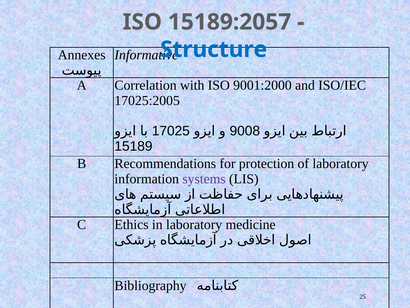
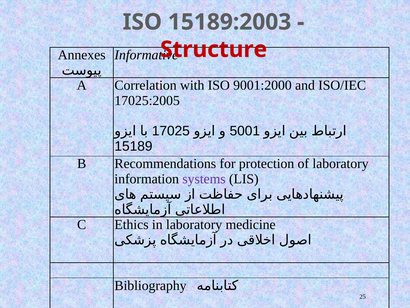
15189:2057: 15189:2057 -> 15189:2003
Structure colour: blue -> red
9008: 9008 -> 5001
